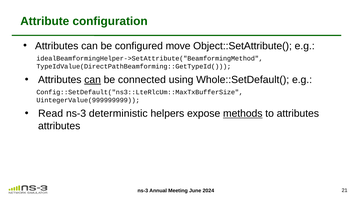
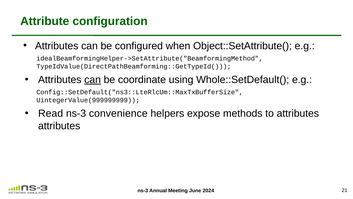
move: move -> when
connected: connected -> coordinate
deterministic: deterministic -> convenience
methods underline: present -> none
